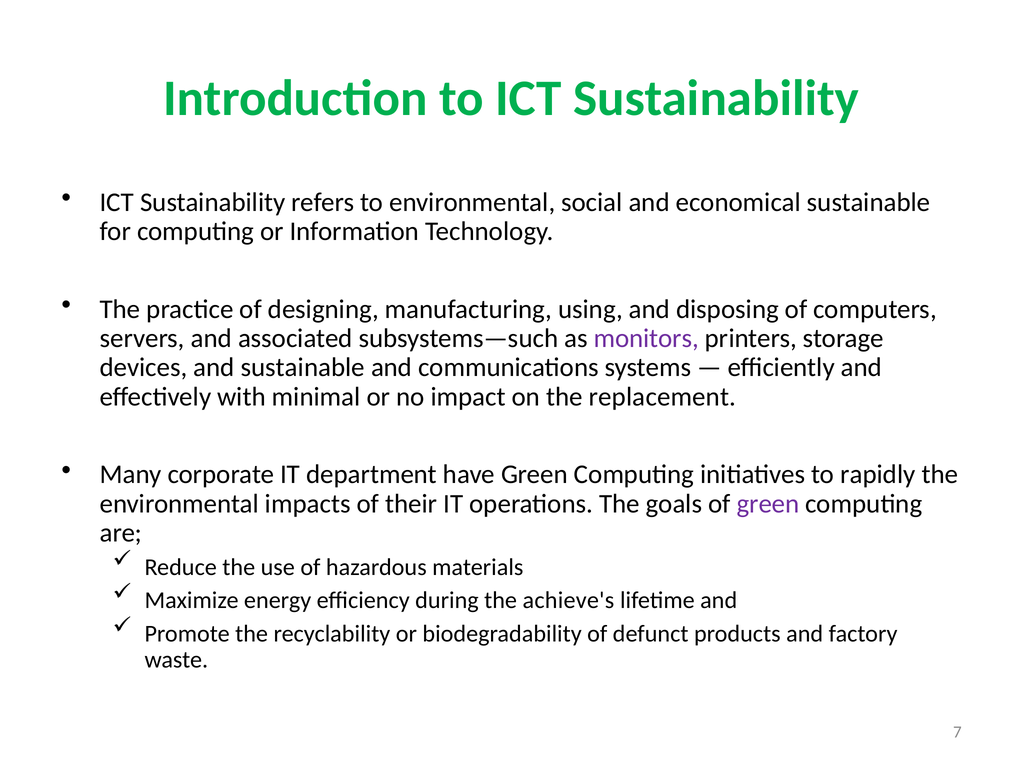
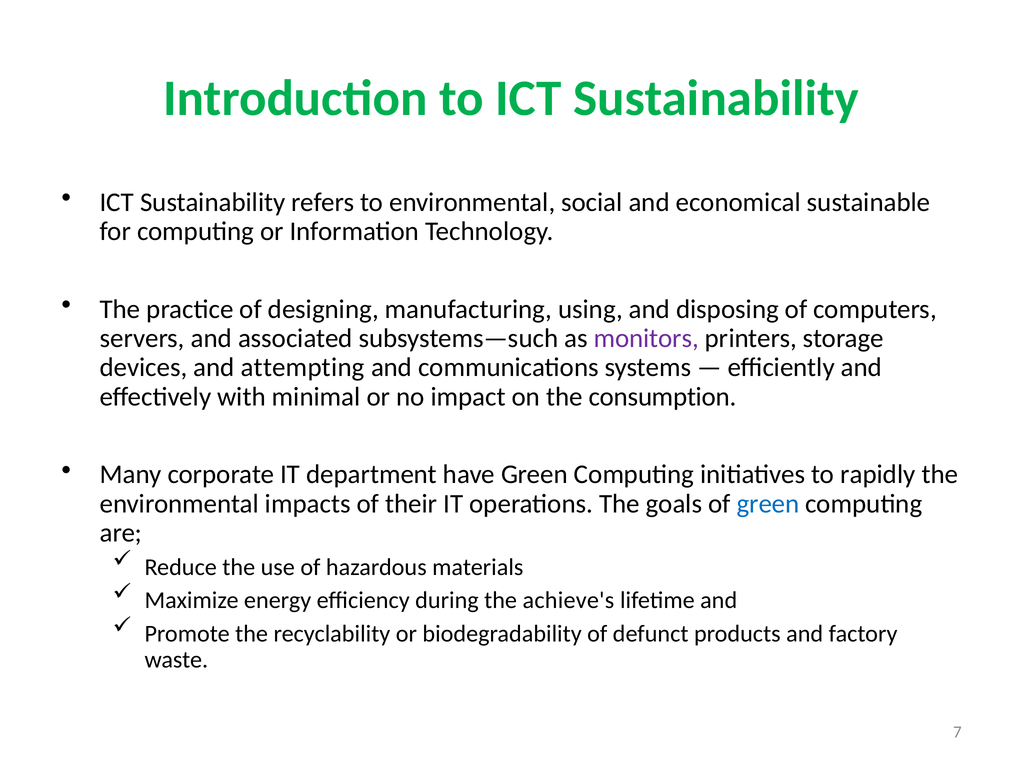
and sustainable: sustainable -> attempting
replacement: replacement -> consumption
green at (768, 504) colour: purple -> blue
